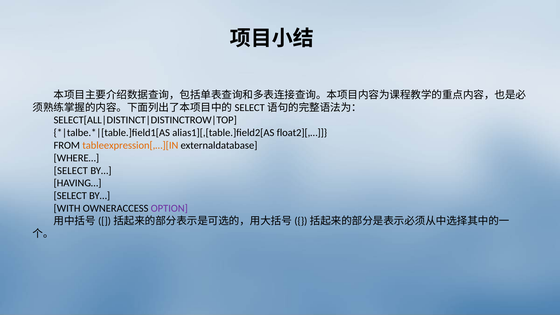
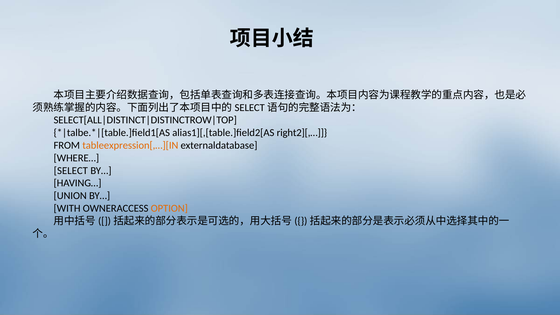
float2][,…: float2][,… -> right2][,…
SELECT at (70, 196): SELECT -> UNION
OPTION colour: purple -> orange
